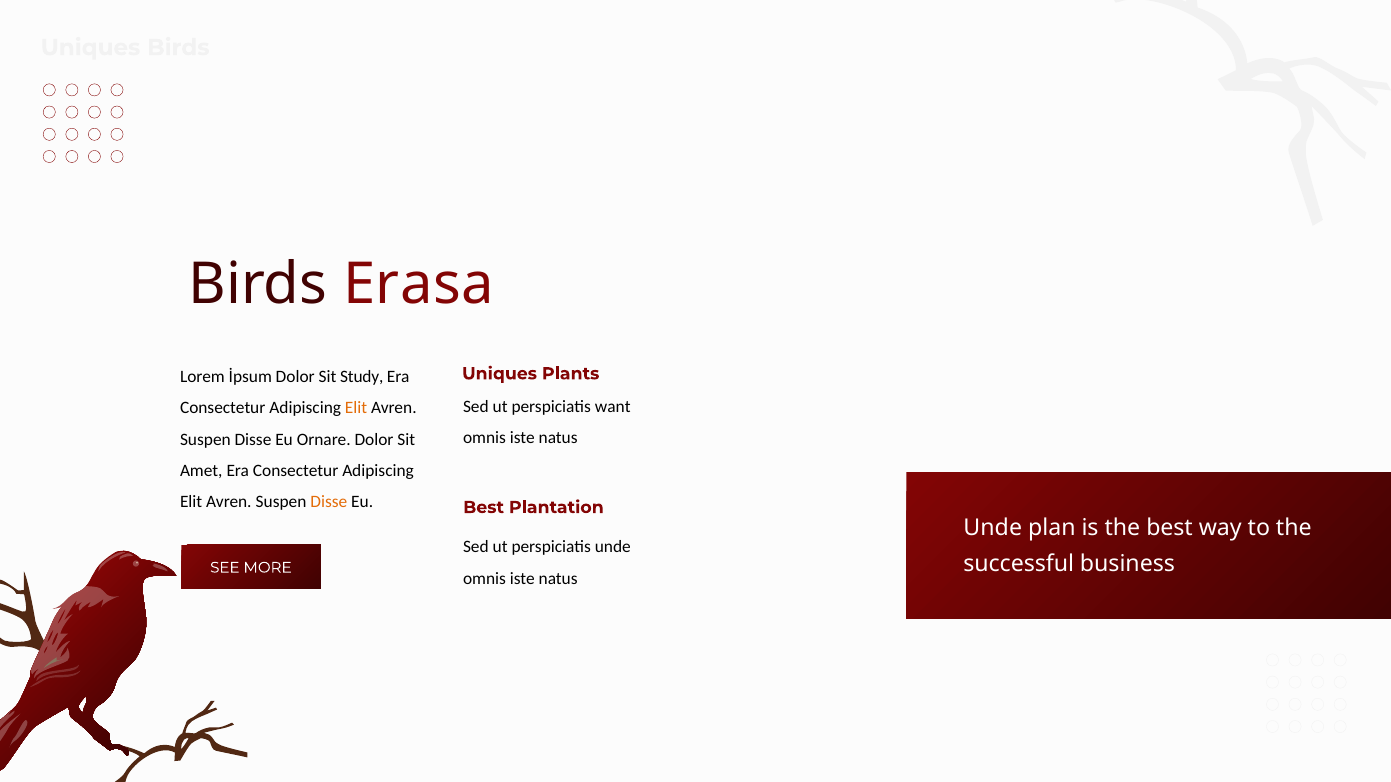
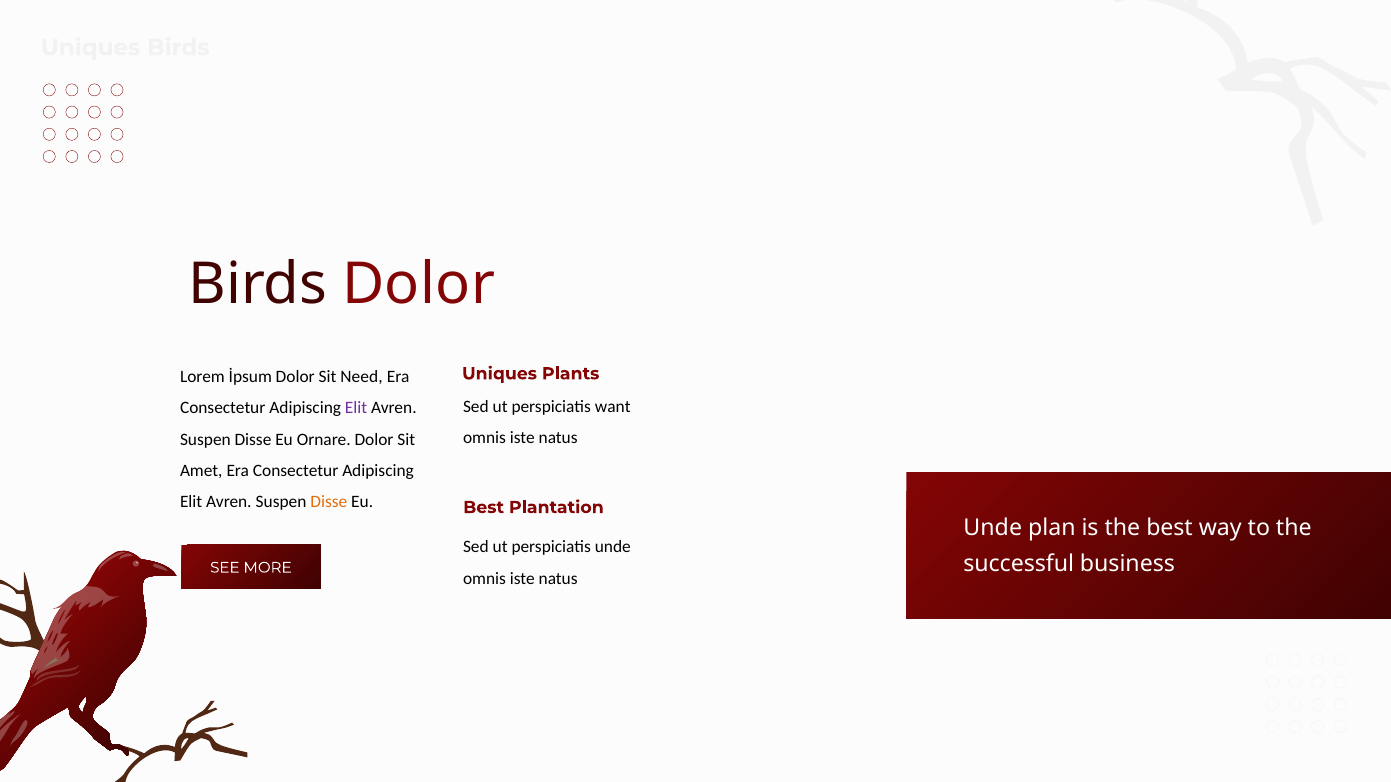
Birds Erasa: Erasa -> Dolor
Study: Study -> Need
Elit at (356, 408) colour: orange -> purple
